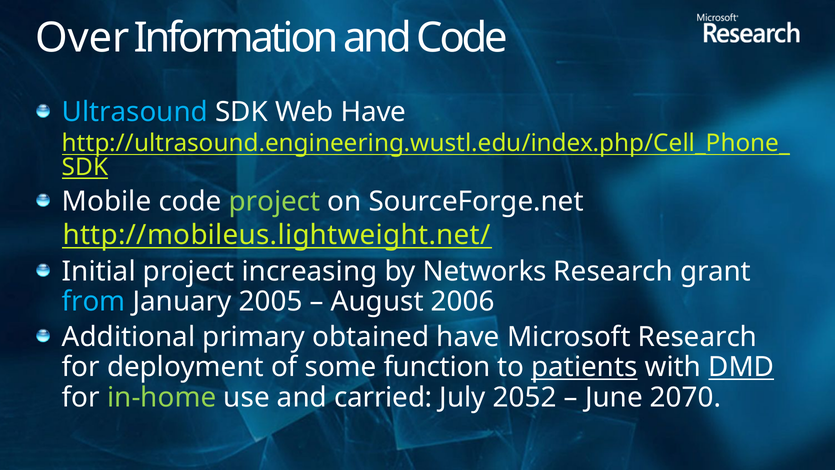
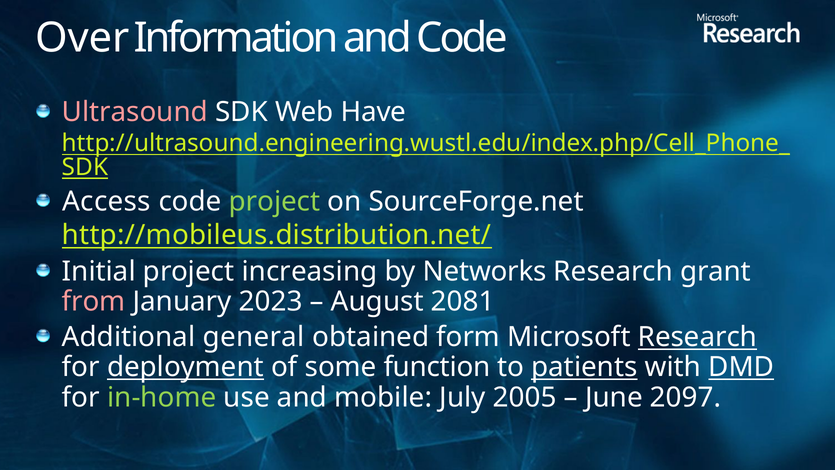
Ultrasound colour: light blue -> pink
Mobile: Mobile -> Access
http://mobileus.lightweight.net/: http://mobileus.lightweight.net/ -> http://mobileus.distribution.net/
from colour: light blue -> pink
2005: 2005 -> 2023
2006: 2006 -> 2081
primary: primary -> general
obtained have: have -> form
Research at (697, 337) underline: none -> present
deployment underline: none -> present
carried: carried -> mobile
2052: 2052 -> 2005
2070: 2070 -> 2097
